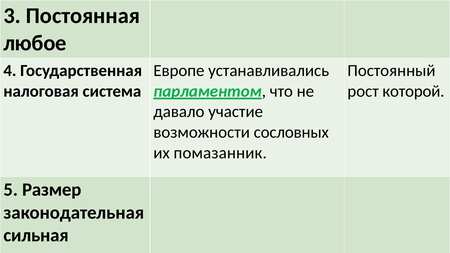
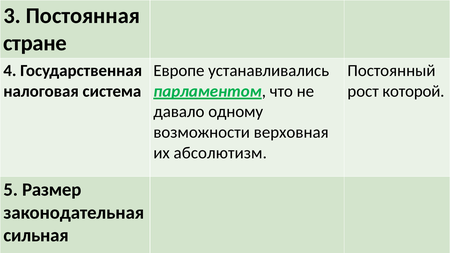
любое: любое -> стране
участие: участие -> одному
сословных: сословных -> верховная
помазанник: помазанник -> абсолютизм
